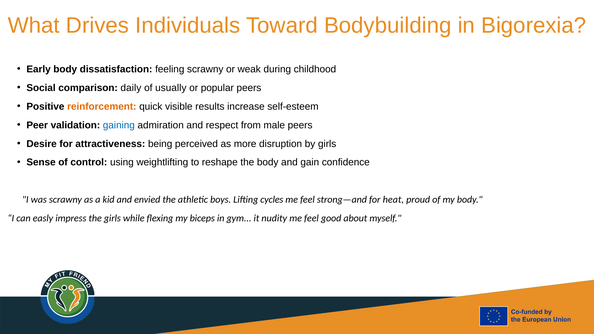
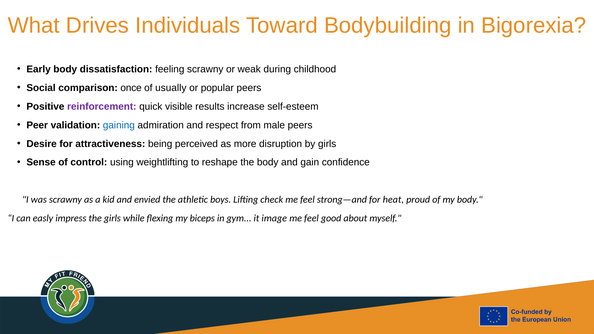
daily: daily -> once
reinforcement colour: orange -> purple
cycles: cycles -> check
nudity: nudity -> image
